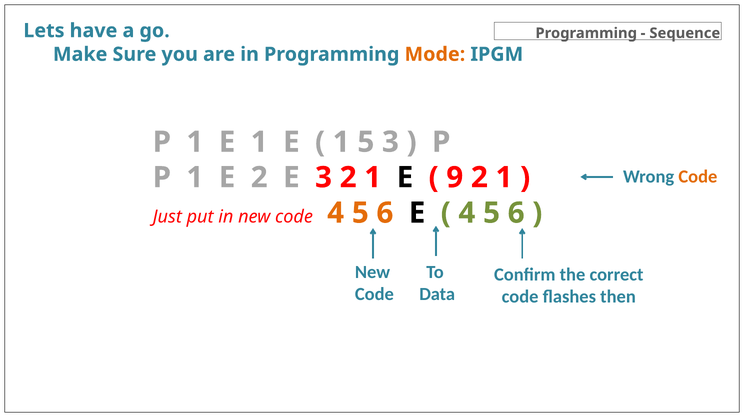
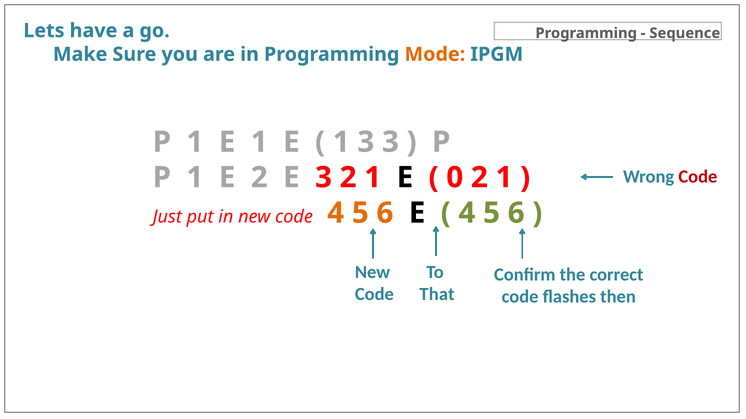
1 5: 5 -> 3
Code at (698, 177) colour: orange -> red
9: 9 -> 0
Data: Data -> That
